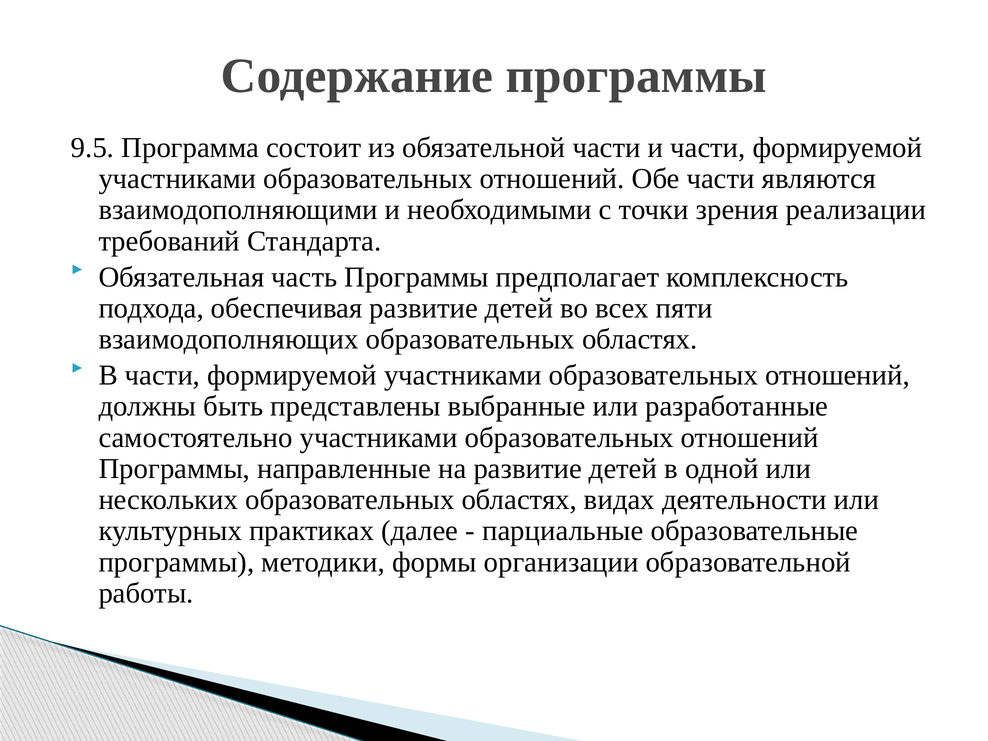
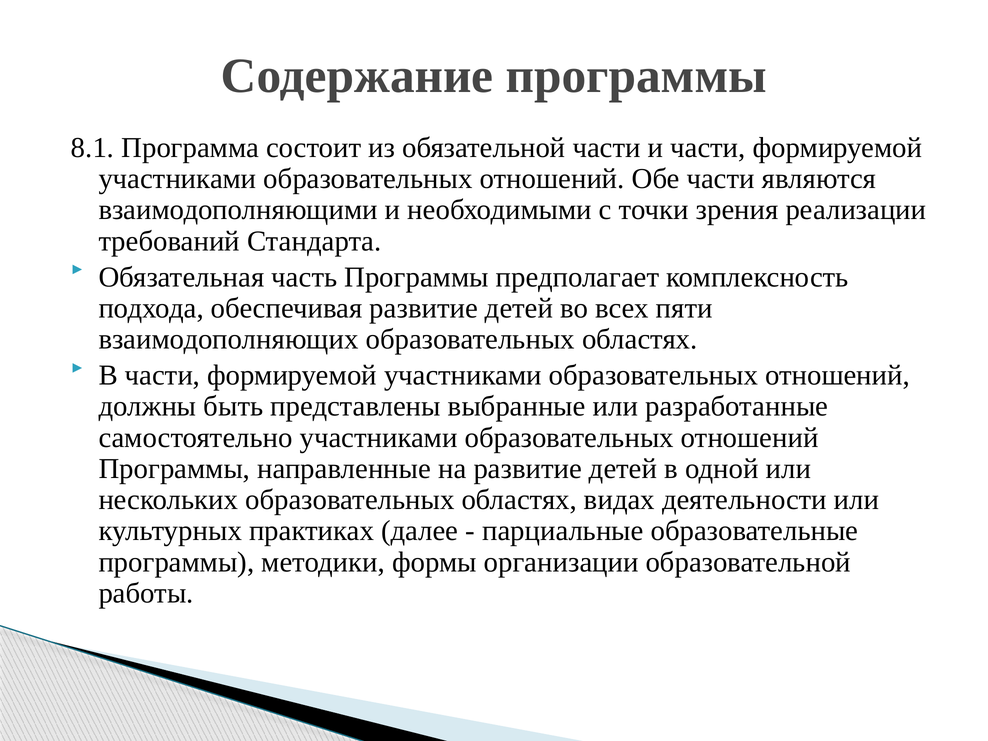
9.5: 9.5 -> 8.1
